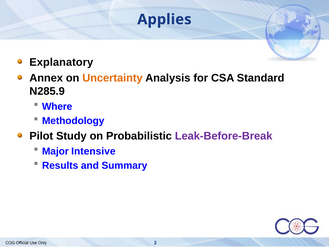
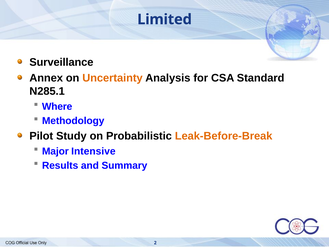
Applies: Applies -> Limited
Explanatory: Explanatory -> Surveillance
N285.9: N285.9 -> N285.1
Leak-Before-Break colour: purple -> orange
